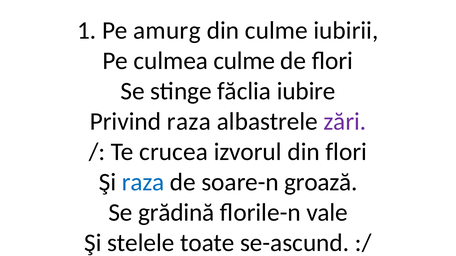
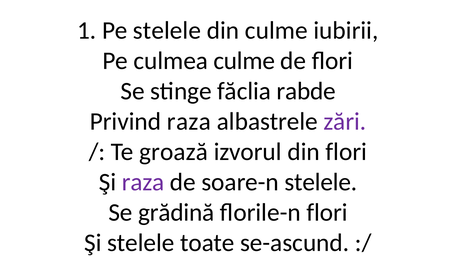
Pe amurg: amurg -> stelele
iubire: iubire -> rabde
crucea: crucea -> groază
raza at (143, 182) colour: blue -> purple
soare-n groază: groază -> stelele
florile-n vale: vale -> flori
